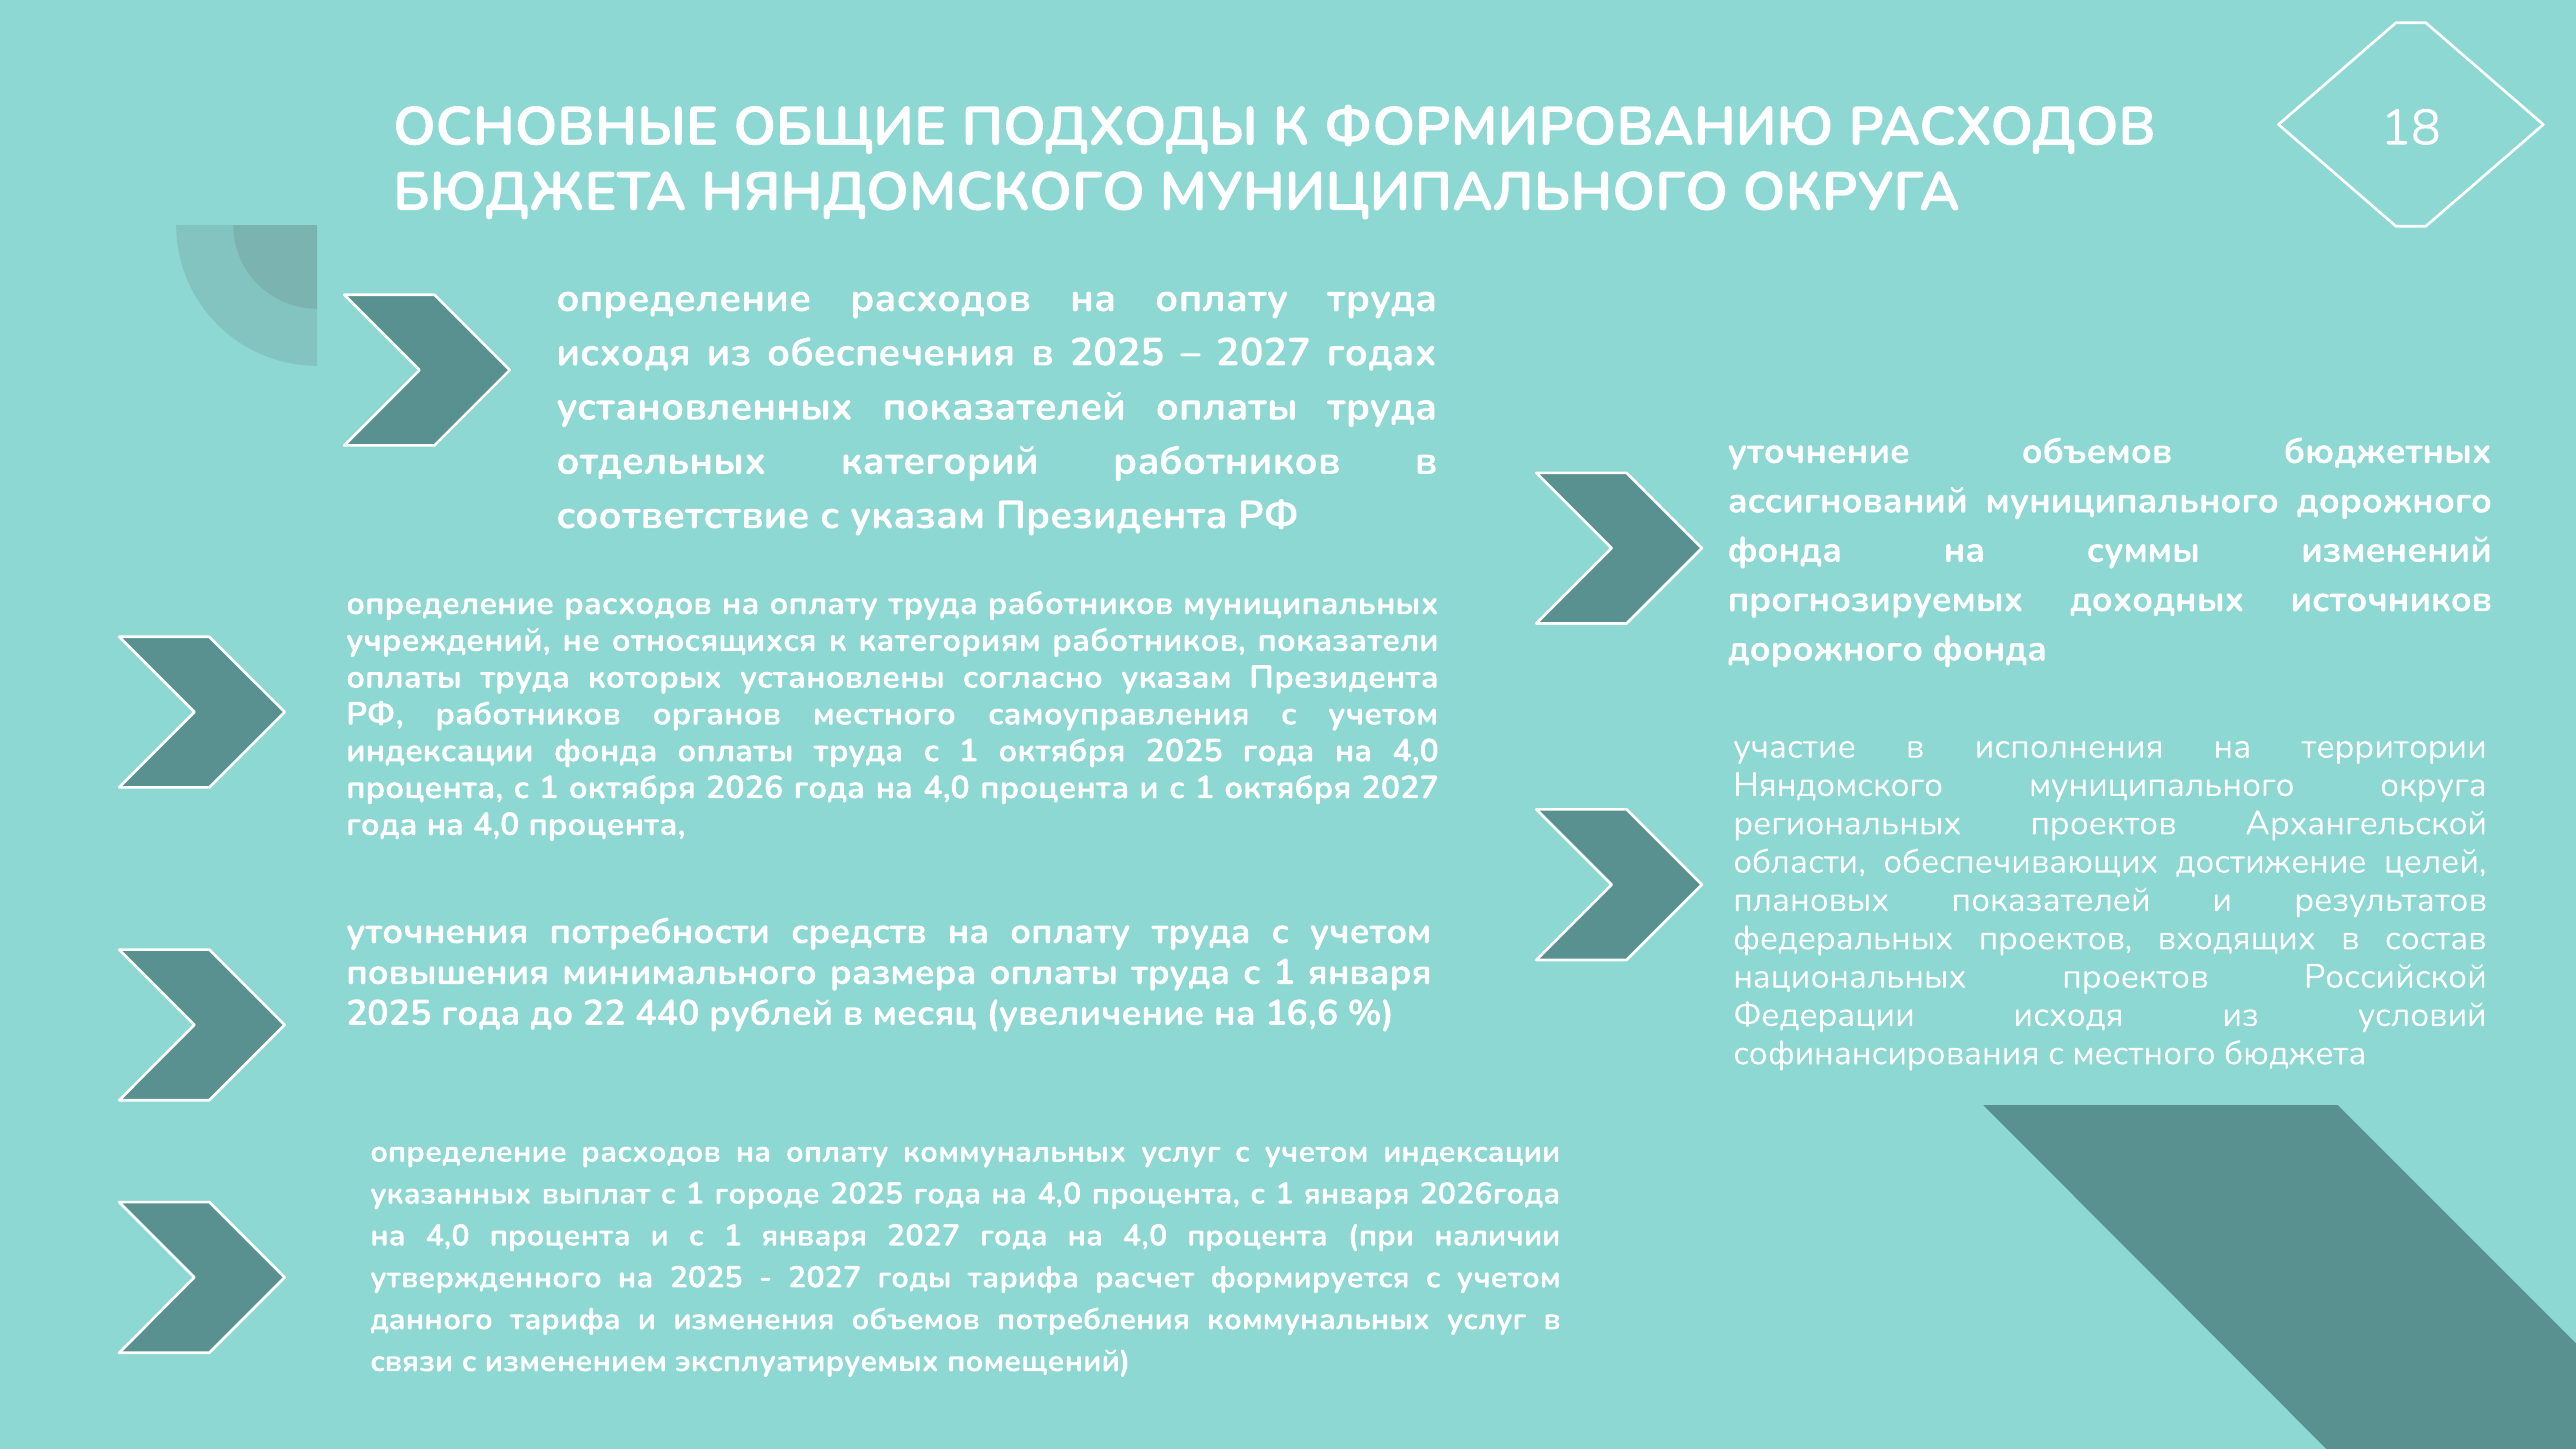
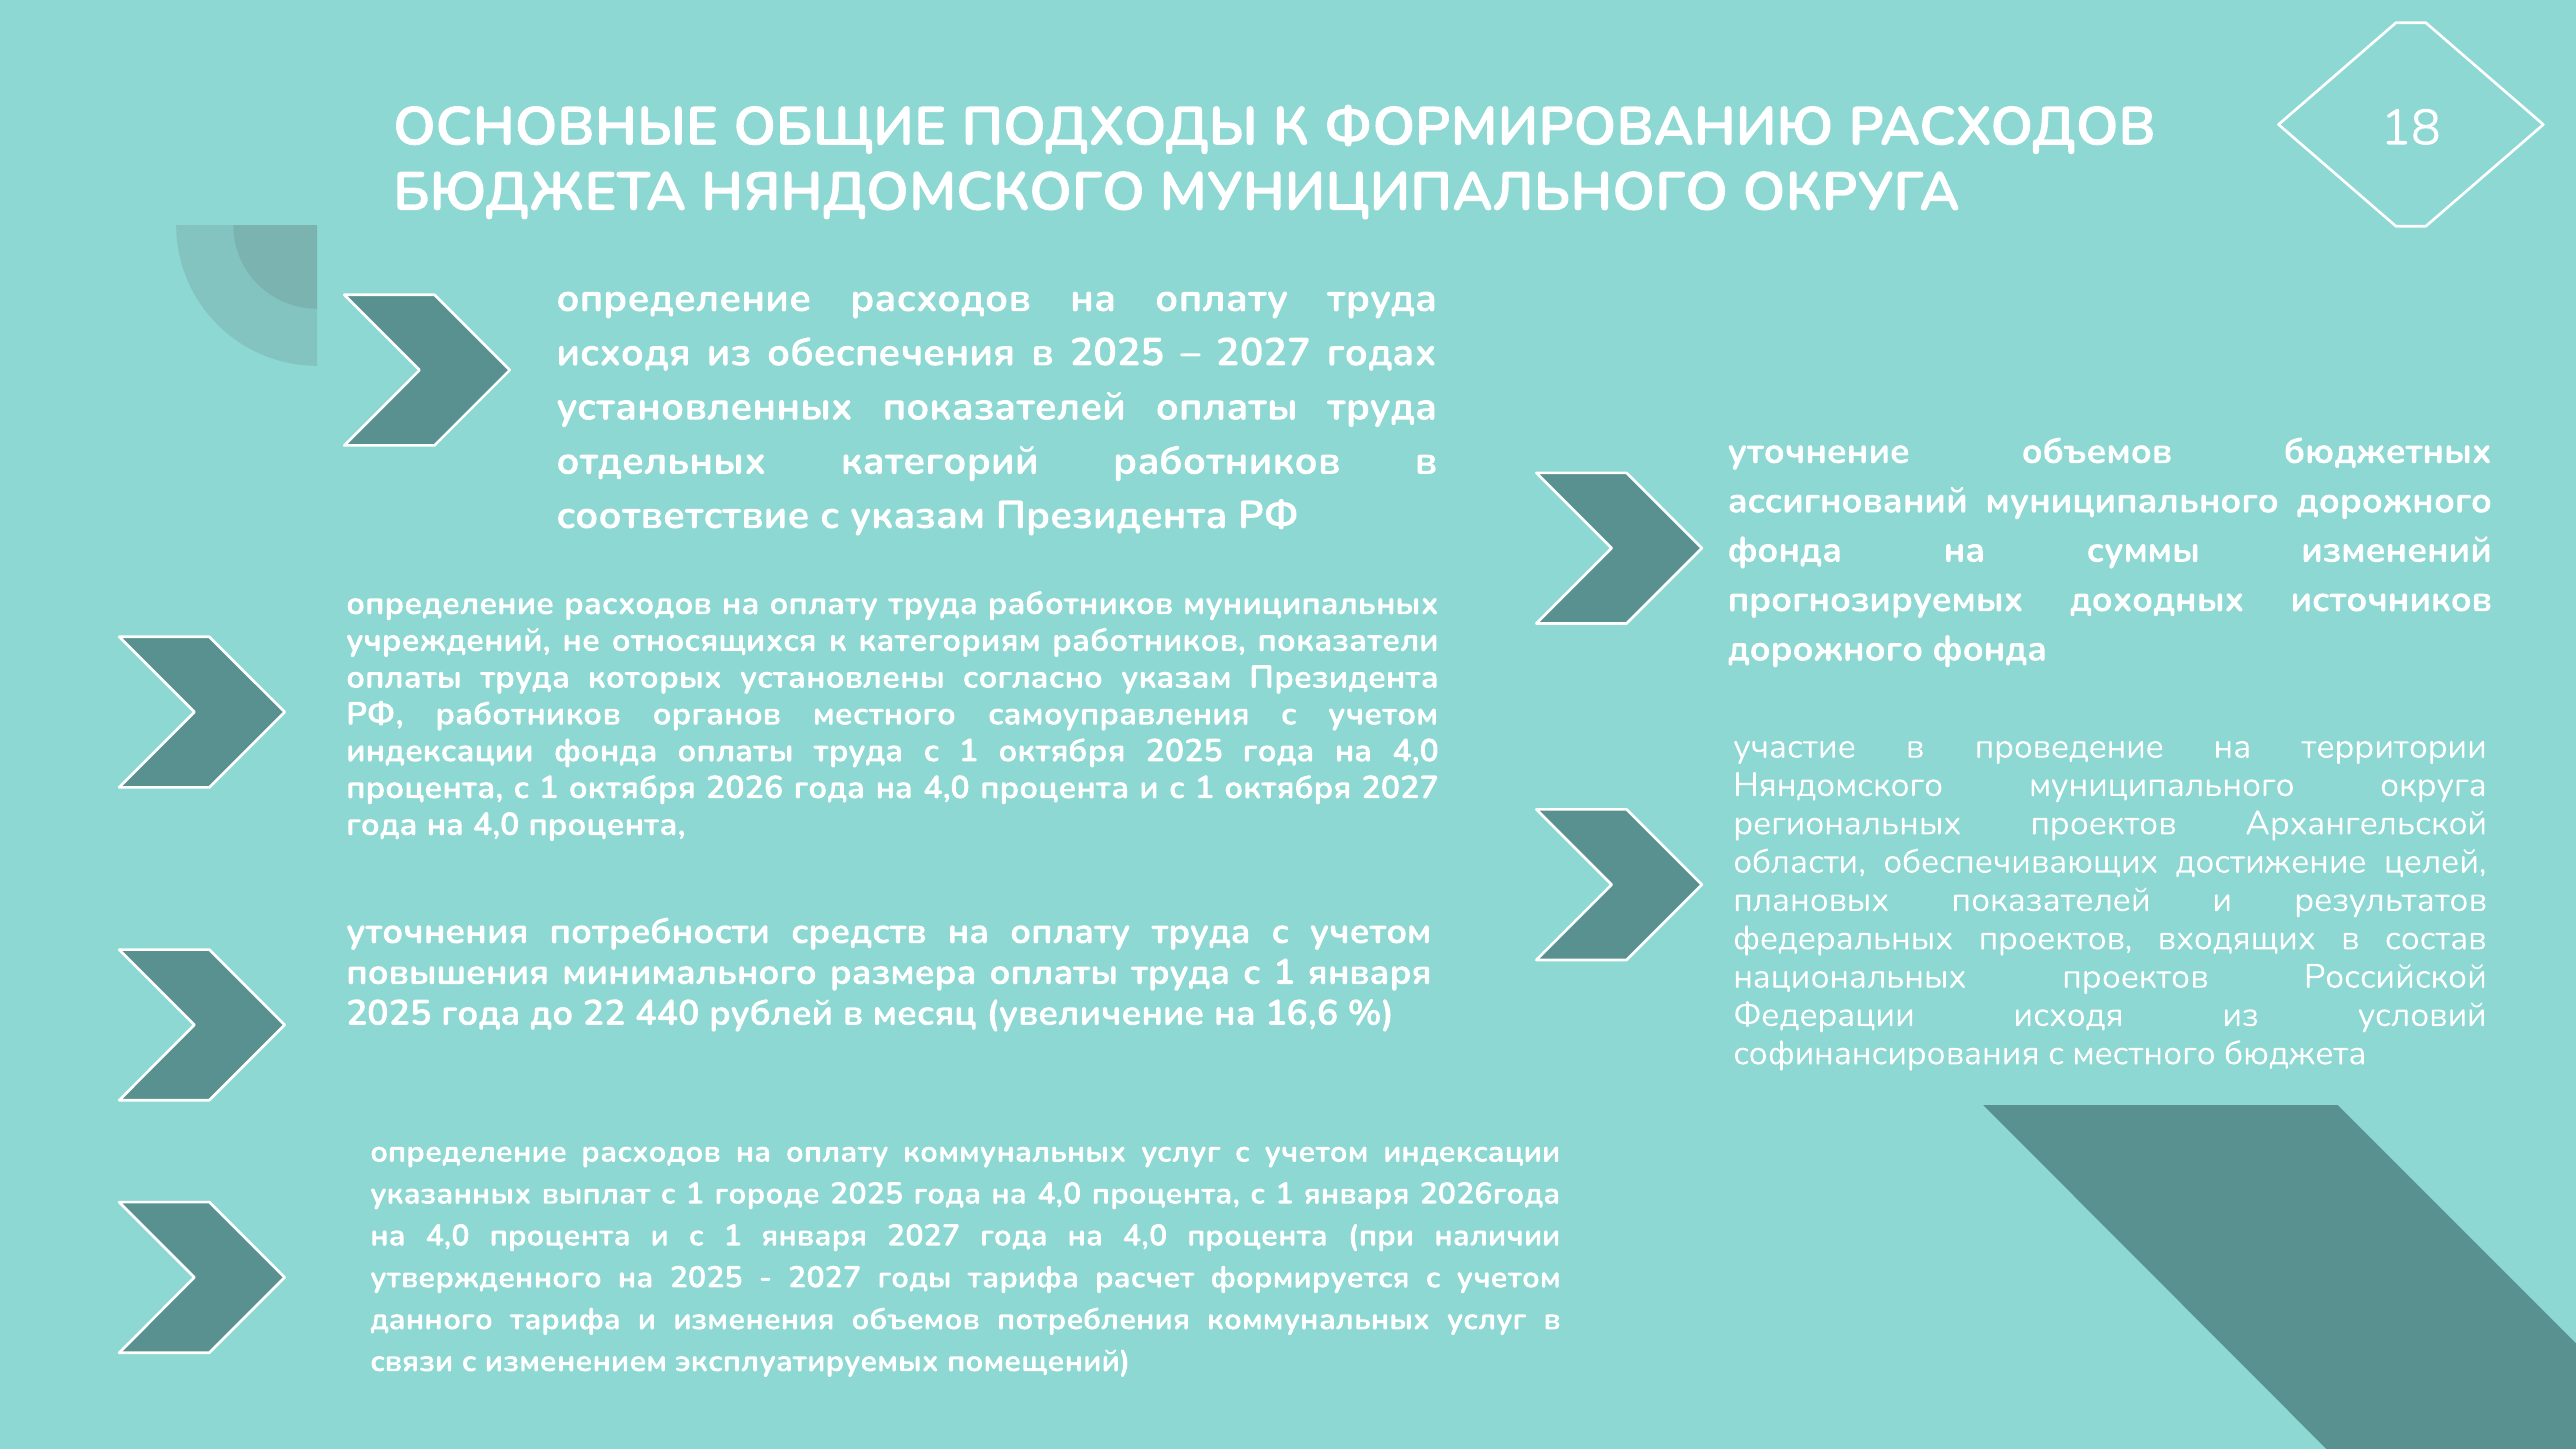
исполнения: исполнения -> проведение
